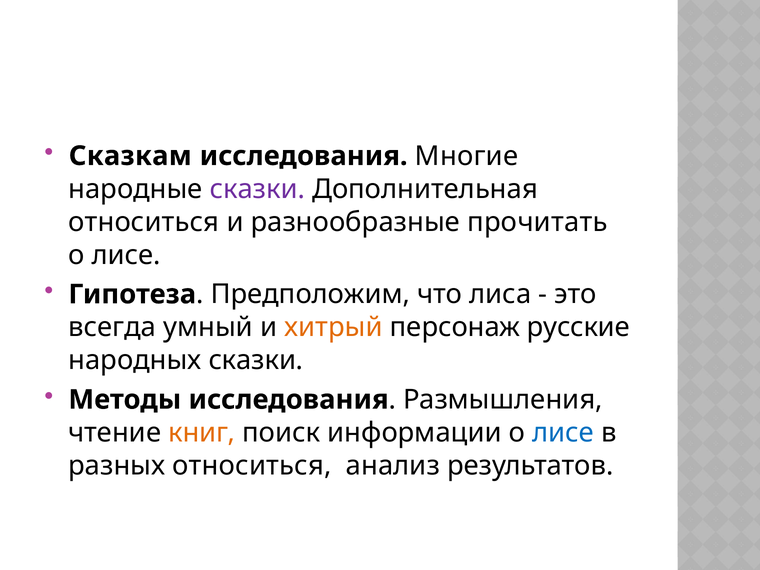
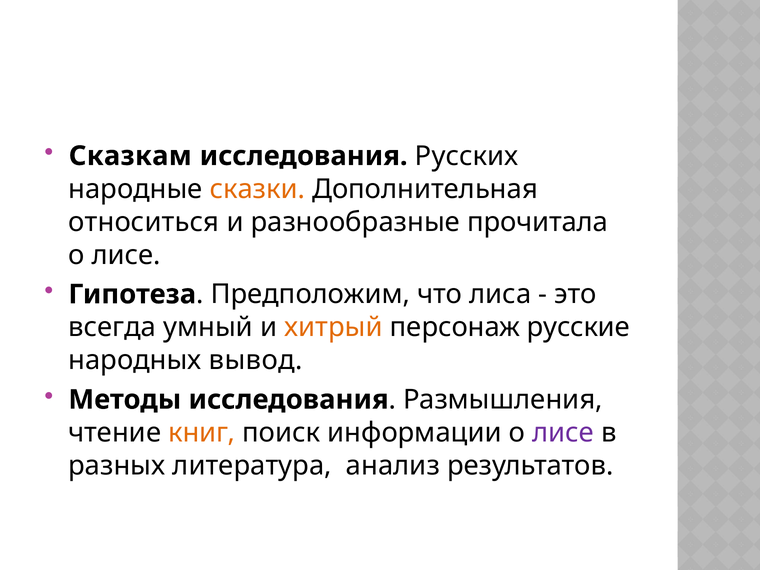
Многие: Многие -> Русских
сказки at (257, 189) colour: purple -> orange
прочитать: прочитать -> прочитала
народных сказки: сказки -> вывод
лисе at (563, 433) colour: blue -> purple
разных относиться: относиться -> литература
